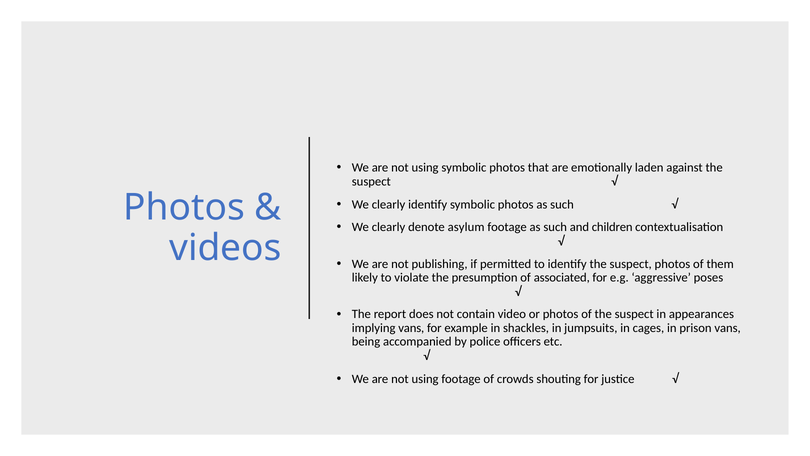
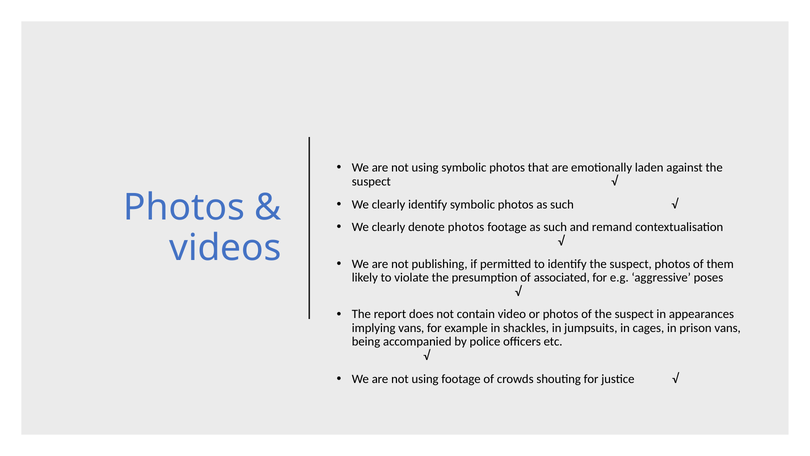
denote asylum: asylum -> photos
children: children -> remand
